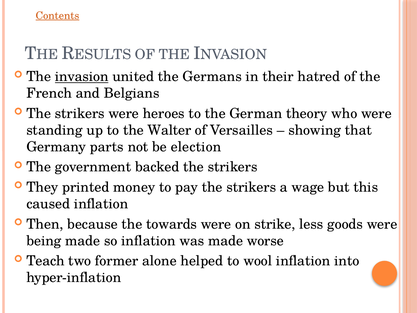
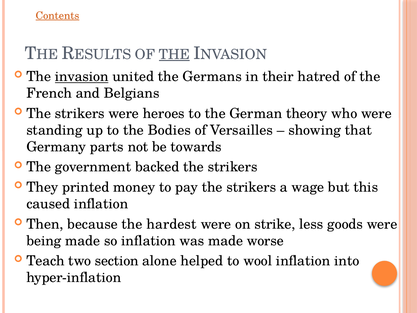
THE at (174, 55) underline: none -> present
Walter: Walter -> Bodies
election: election -> towards
towards: towards -> hardest
former: former -> section
